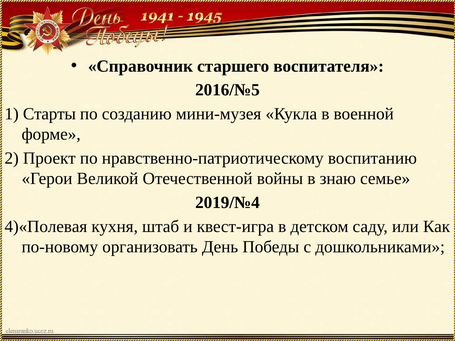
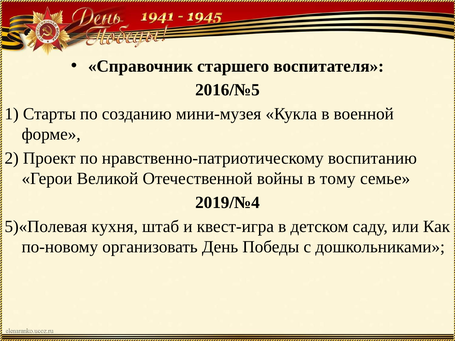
знаю: знаю -> тому
4)«Полевая: 4)«Полевая -> 5)«Полевая
